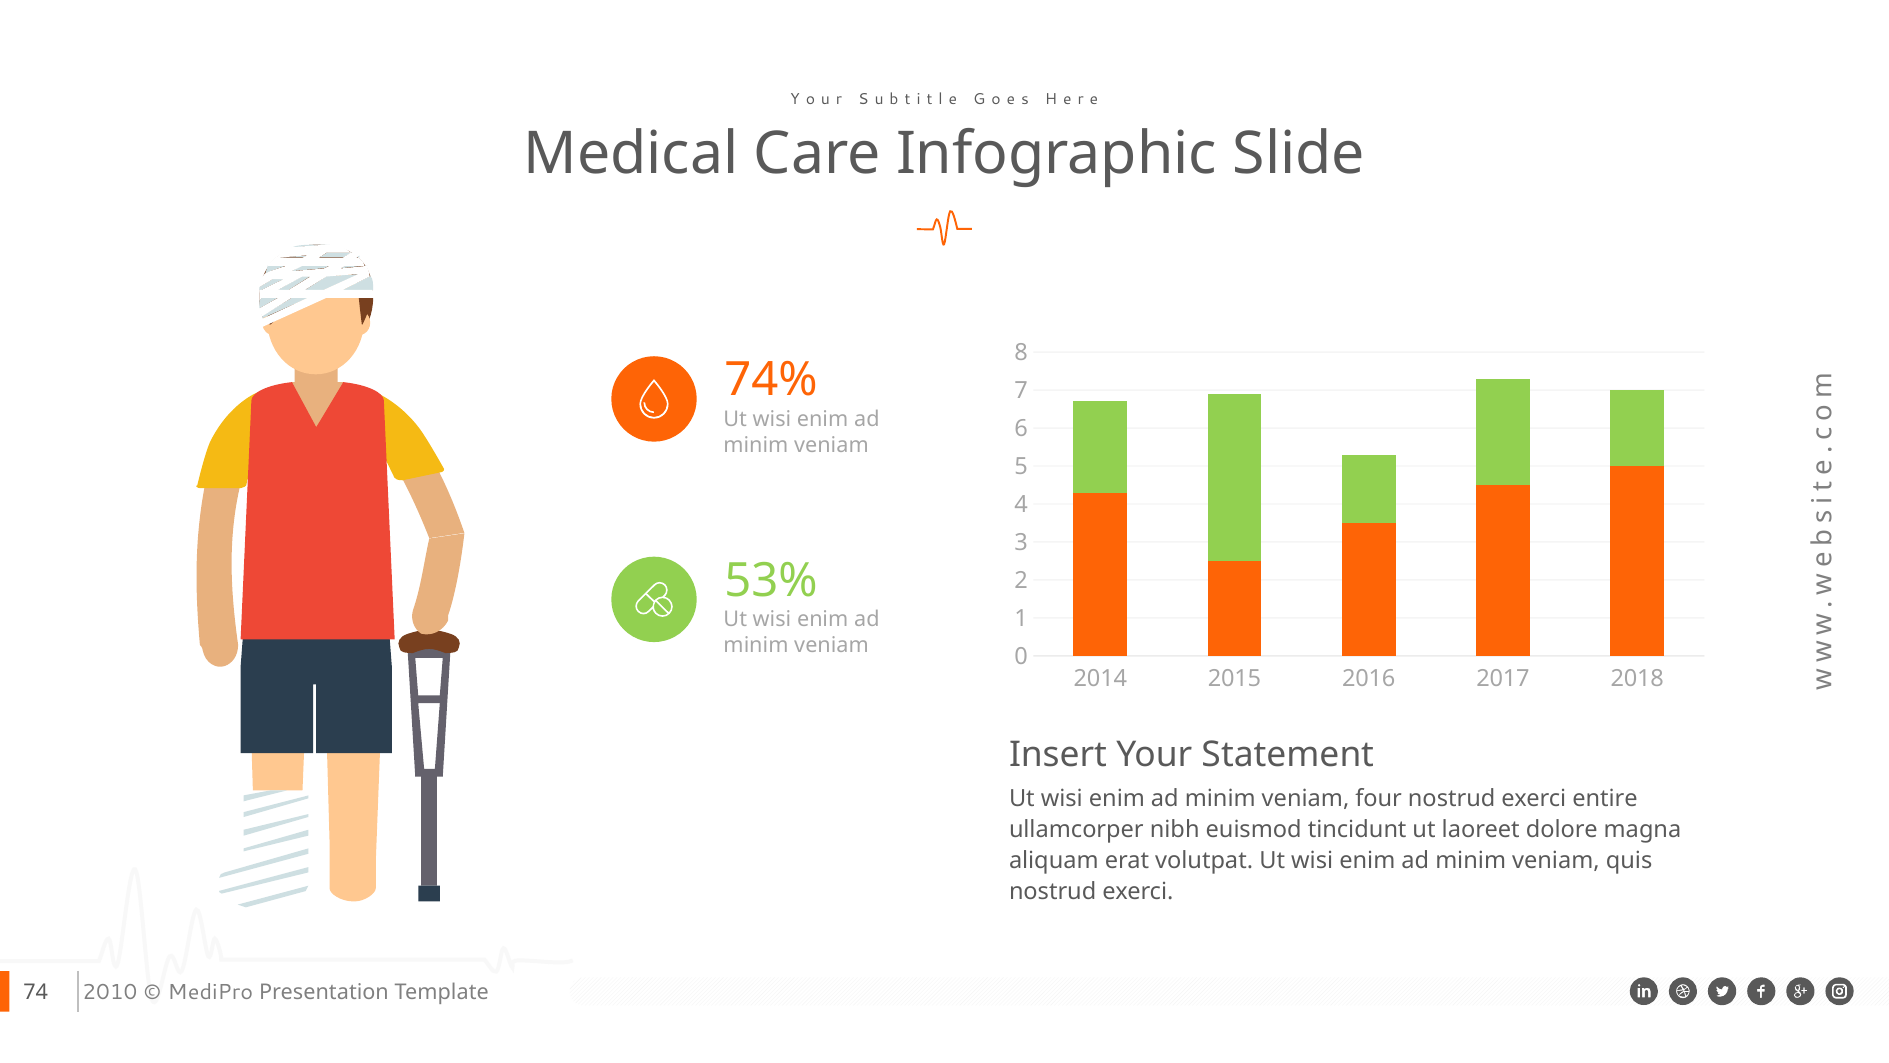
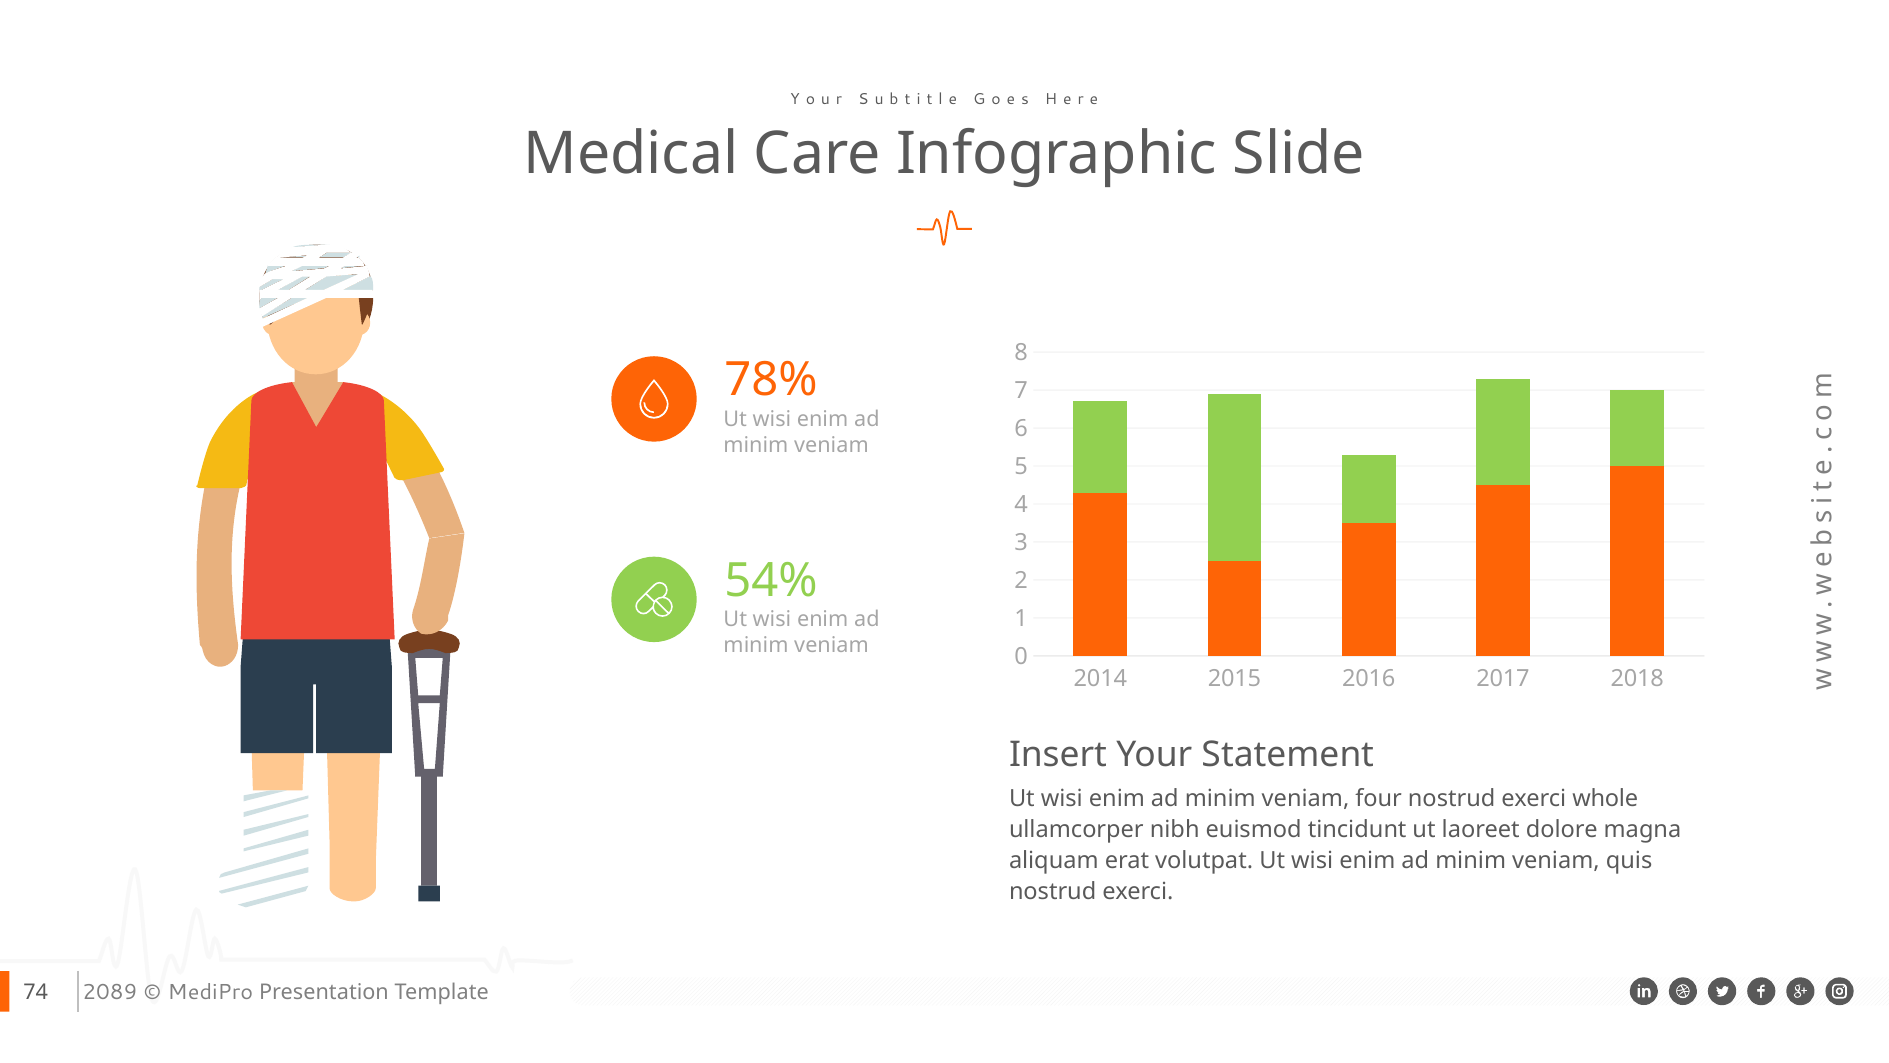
74%: 74% -> 78%
53%: 53% -> 54%
entire: entire -> whole
2010: 2010 -> 2089
